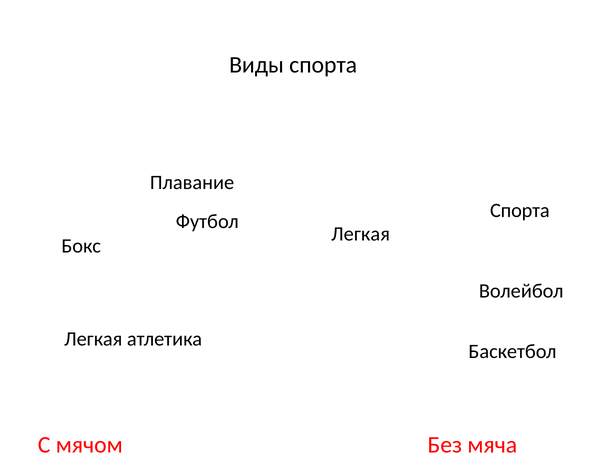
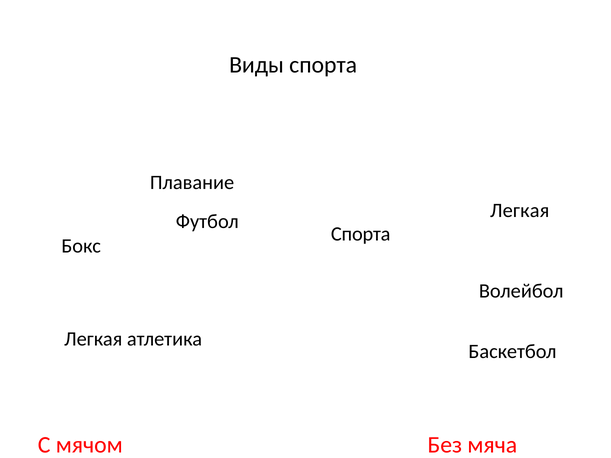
Спорта at (520, 211): Спорта -> Легкая
Легкая at (361, 234): Легкая -> Спорта
